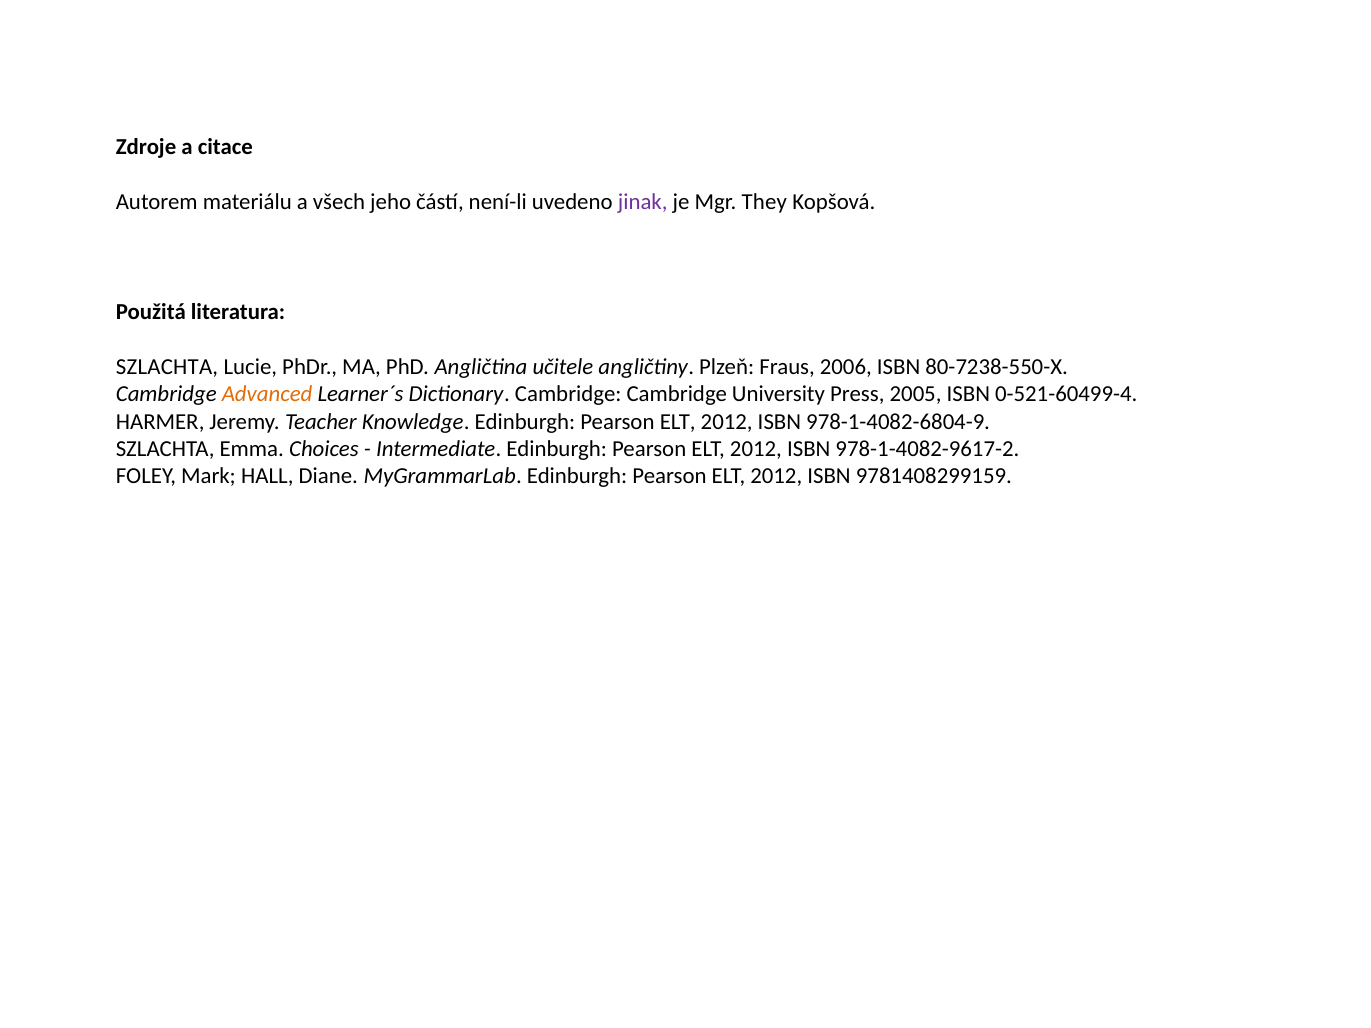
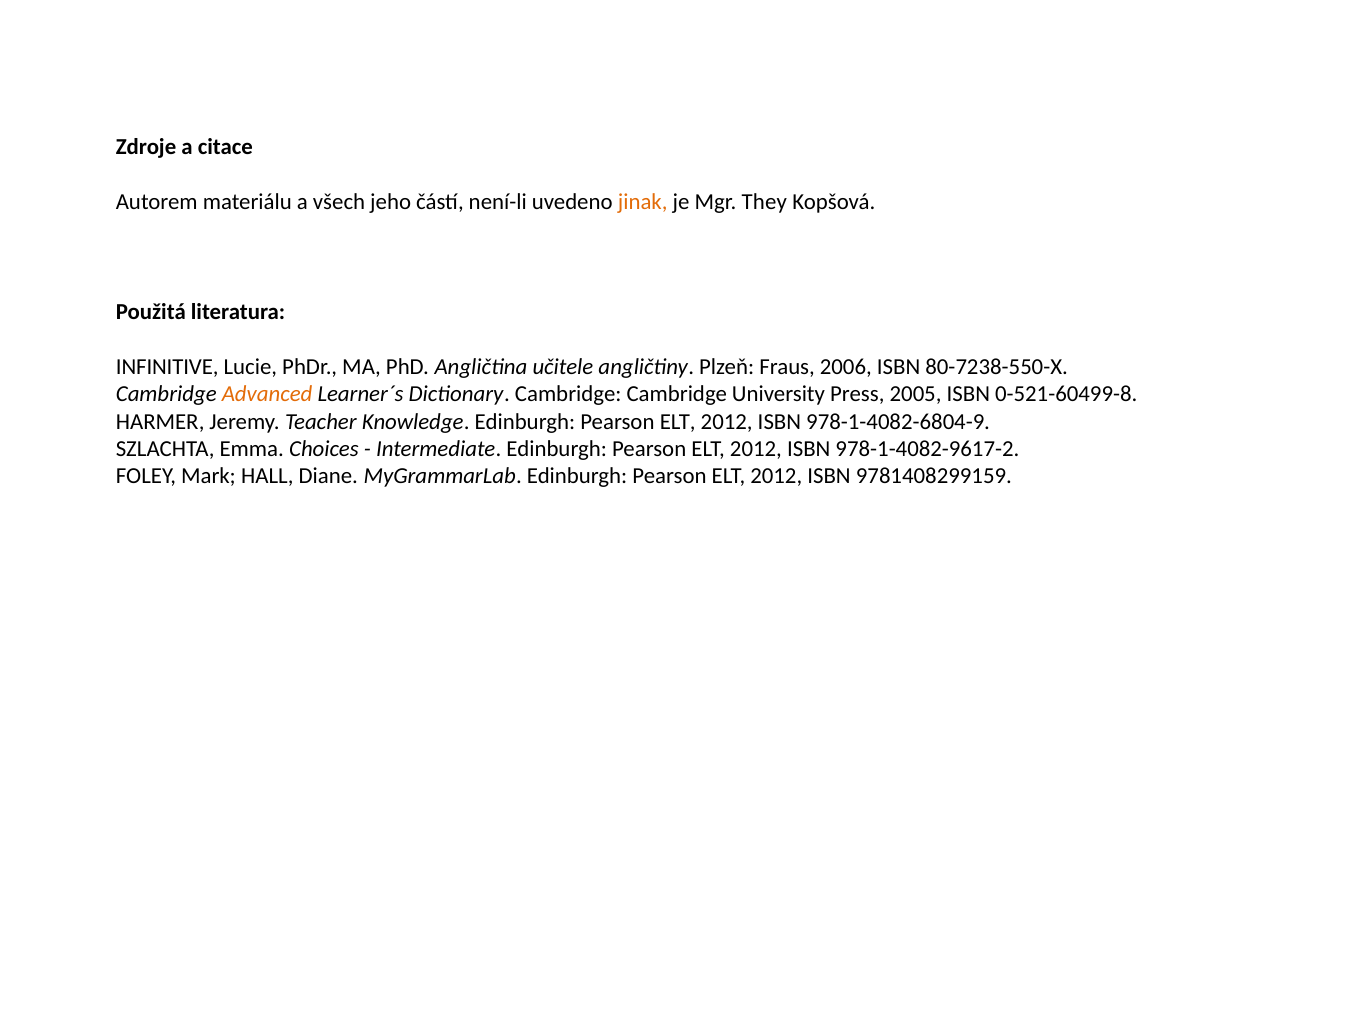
jinak colour: purple -> orange
SZLACHTA at (167, 367): SZLACHTA -> INFINITIVE
0-521-60499-4: 0-521-60499-4 -> 0-521-60499-8
